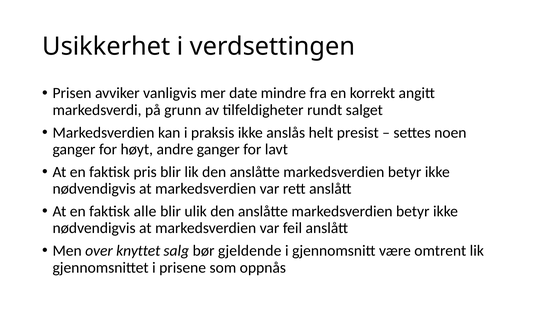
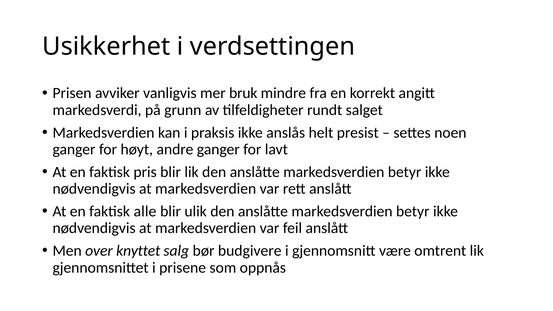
date: date -> bruk
gjeldende: gjeldende -> budgivere
